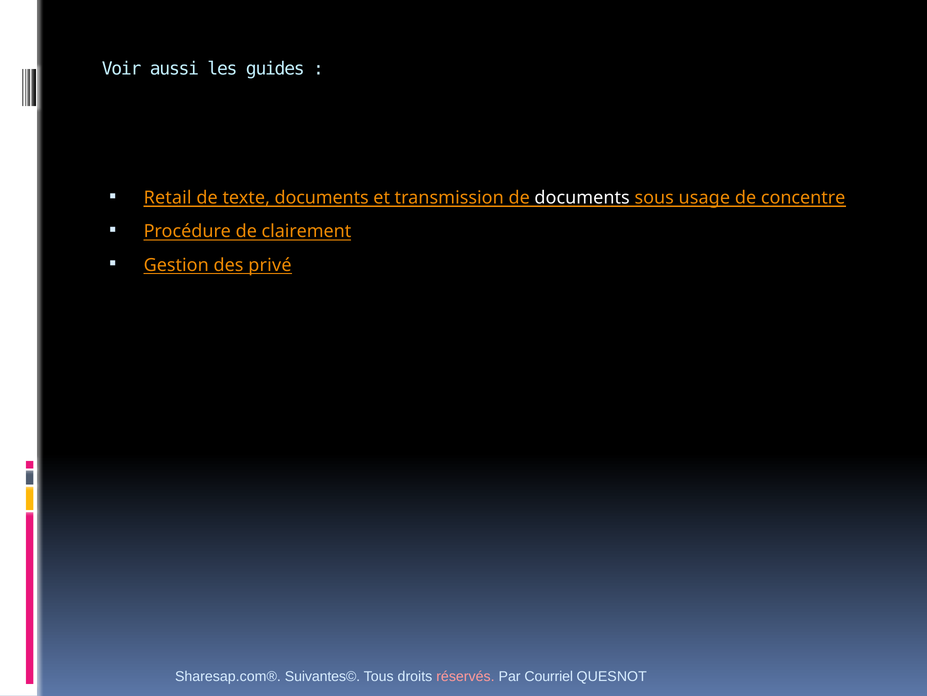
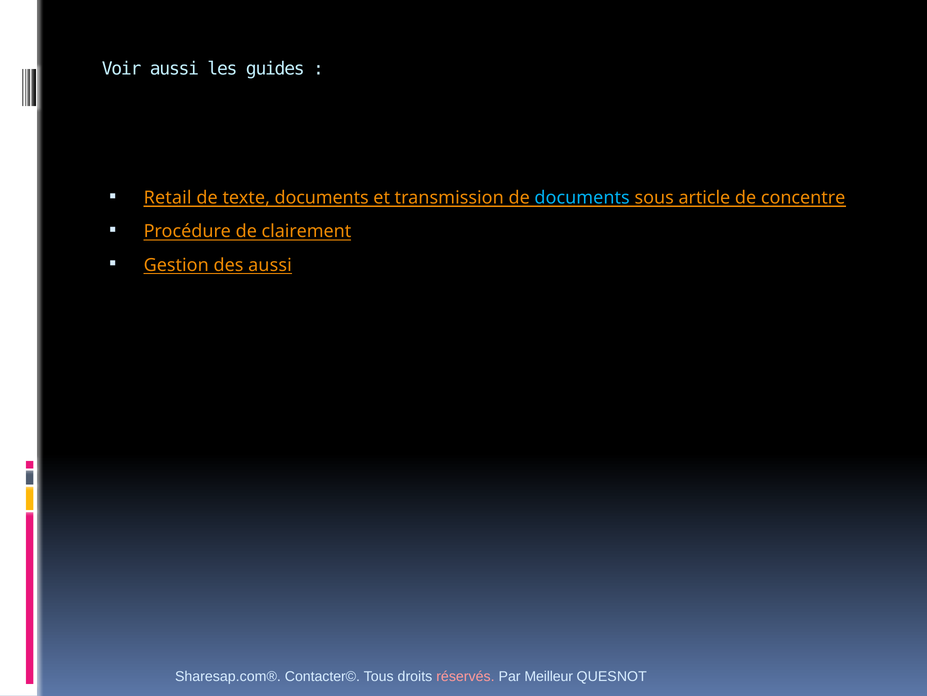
documents at (582, 198) colour: white -> light blue
usage: usage -> article
des privé: privé -> aussi
Suivantes©: Suivantes© -> Contacter©
Courriel: Courriel -> Meilleur
